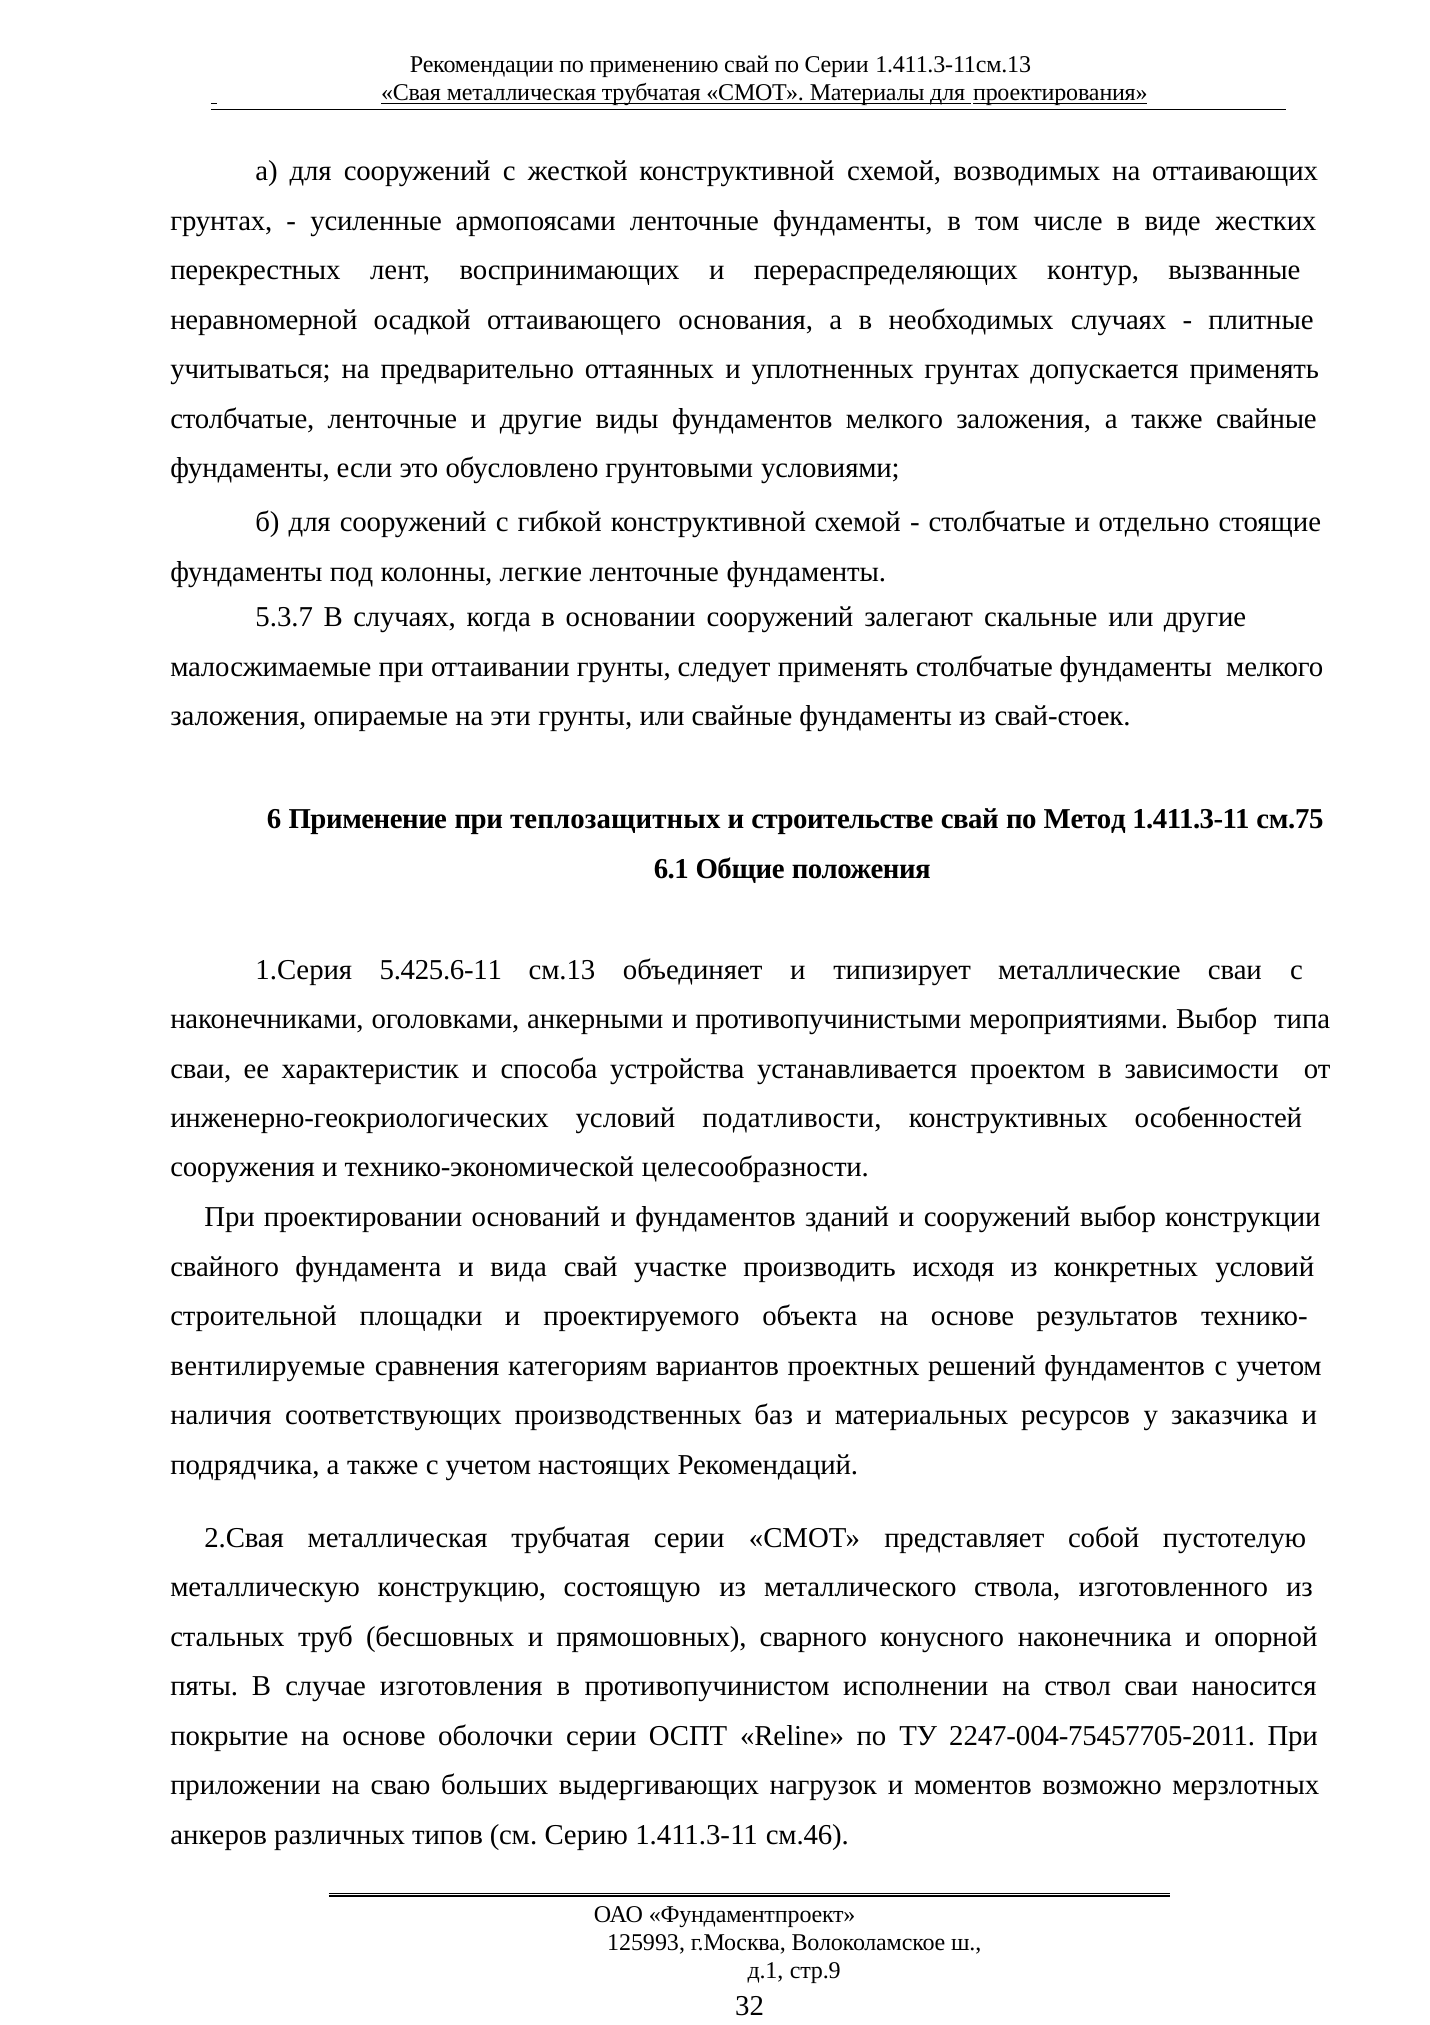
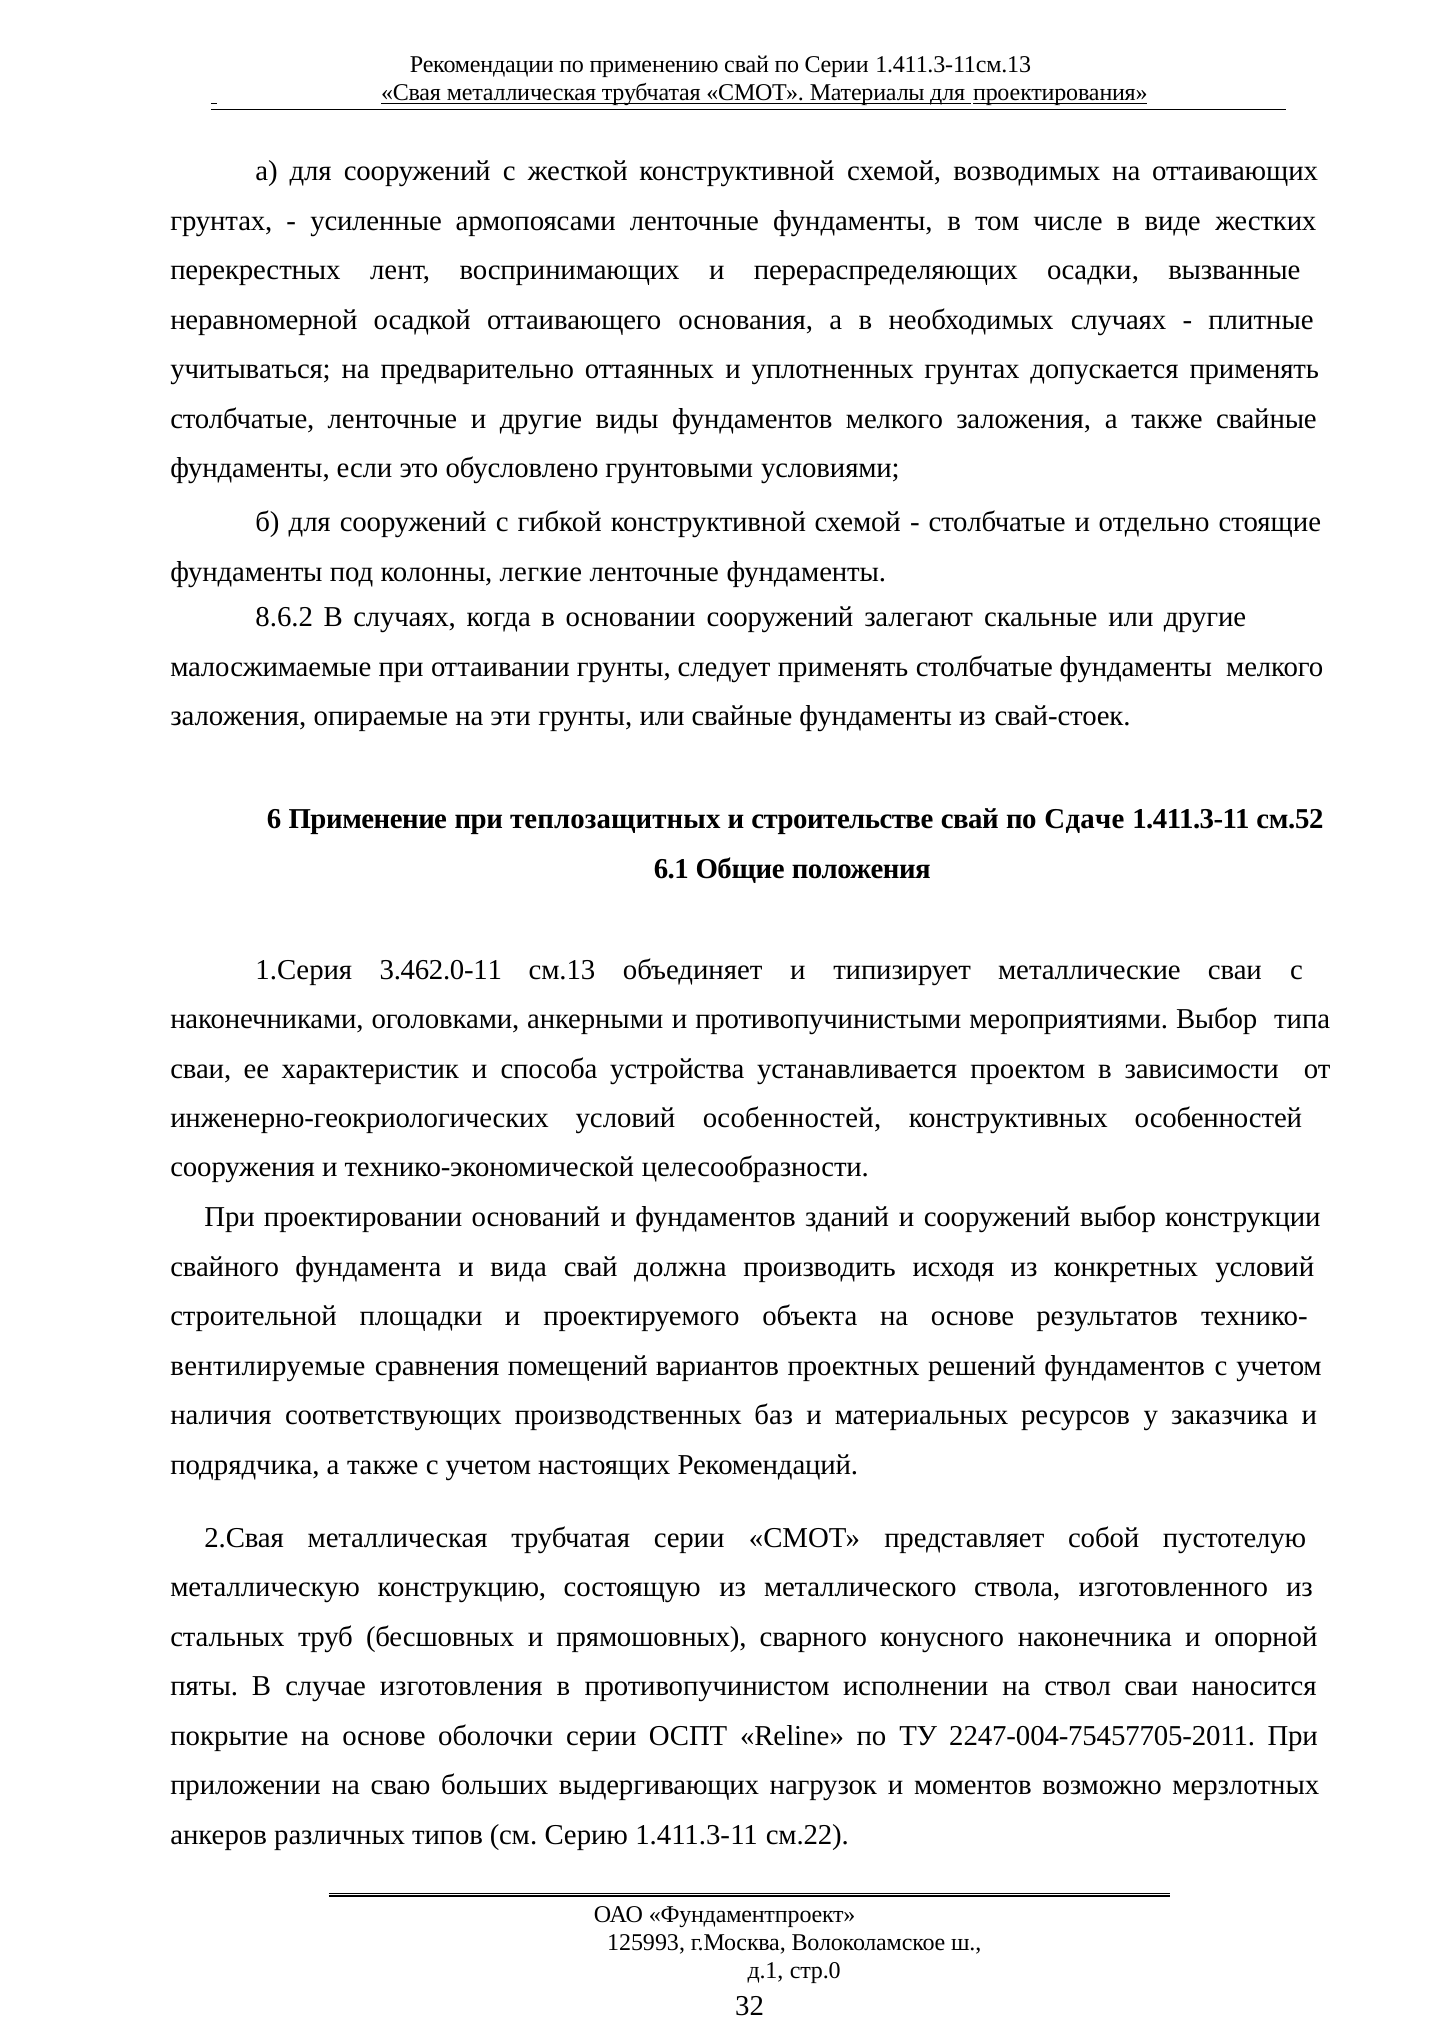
контур: контур -> осадки
5.3.7: 5.3.7 -> 8.6.2
Метод: Метод -> Сдаче
см.75: см.75 -> см.52
5.425.6-11: 5.425.6-11 -> 3.462.0-11
условий податливости: податливости -> особенностей
участке: участке -> должна
категориям: категориям -> помещений
см.46: см.46 -> см.22
стр.9: стр.9 -> стр.0
